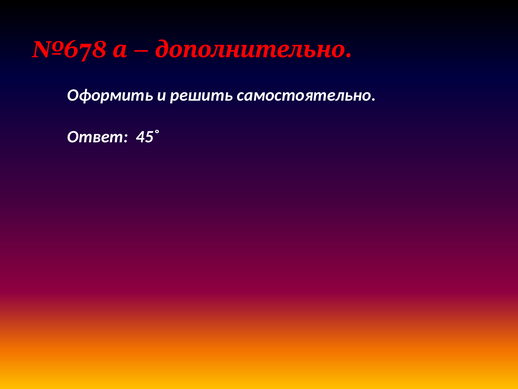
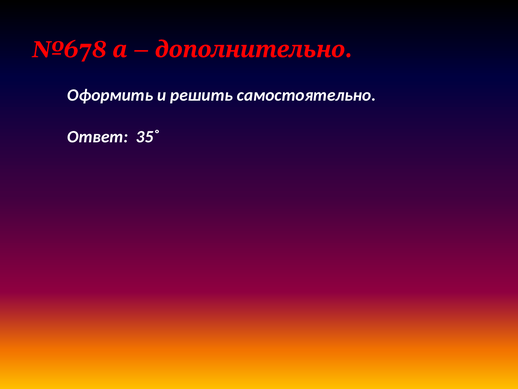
45˚: 45˚ -> 35˚
